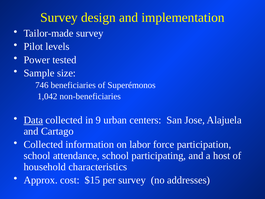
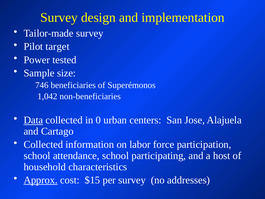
levels: levels -> target
9: 9 -> 0
Approx underline: none -> present
